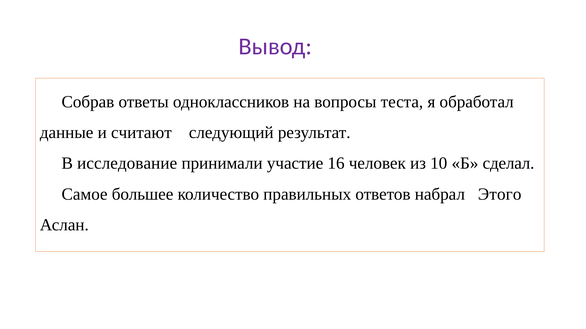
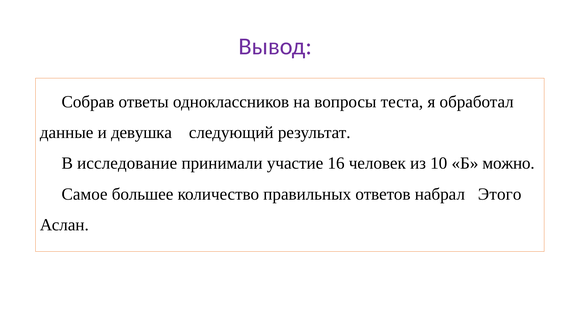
считают: считают -> девушка
сделал: сделал -> можно
